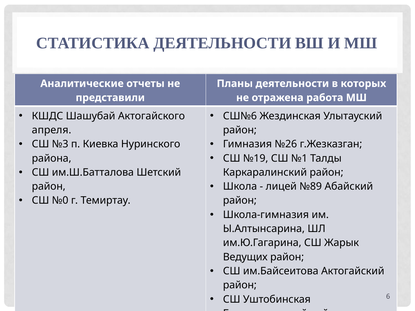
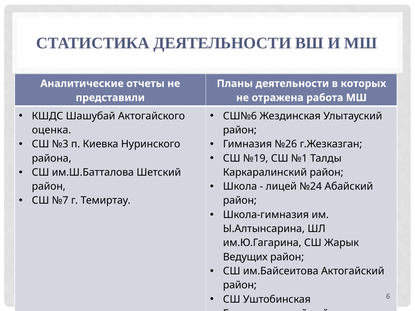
апреля: апреля -> оценка
№89: №89 -> №24
№0: №0 -> №7
